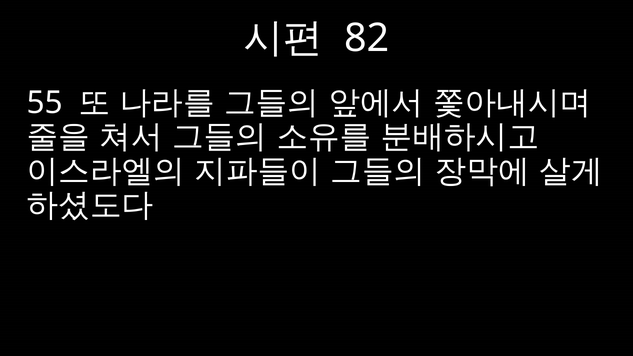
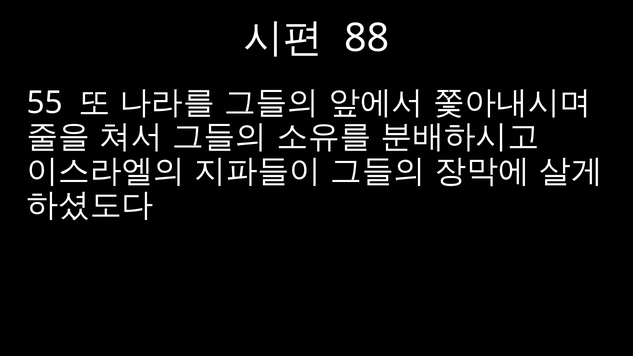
82: 82 -> 88
